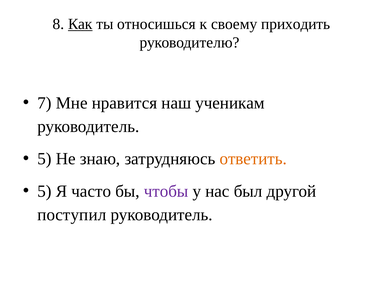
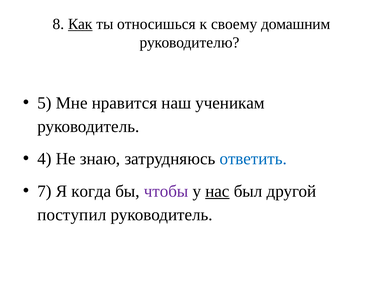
приходить: приходить -> домашним
7: 7 -> 5
5 at (44, 158): 5 -> 4
ответить colour: orange -> blue
5 at (44, 191): 5 -> 7
часто: часто -> когда
нас underline: none -> present
